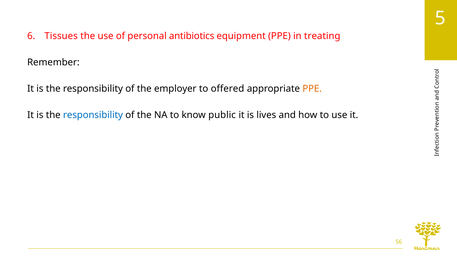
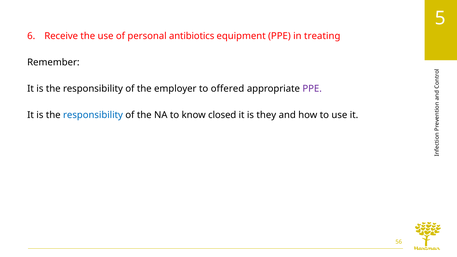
Tissues: Tissues -> Receive
PPE at (312, 89) colour: orange -> purple
public: public -> closed
lives: lives -> they
